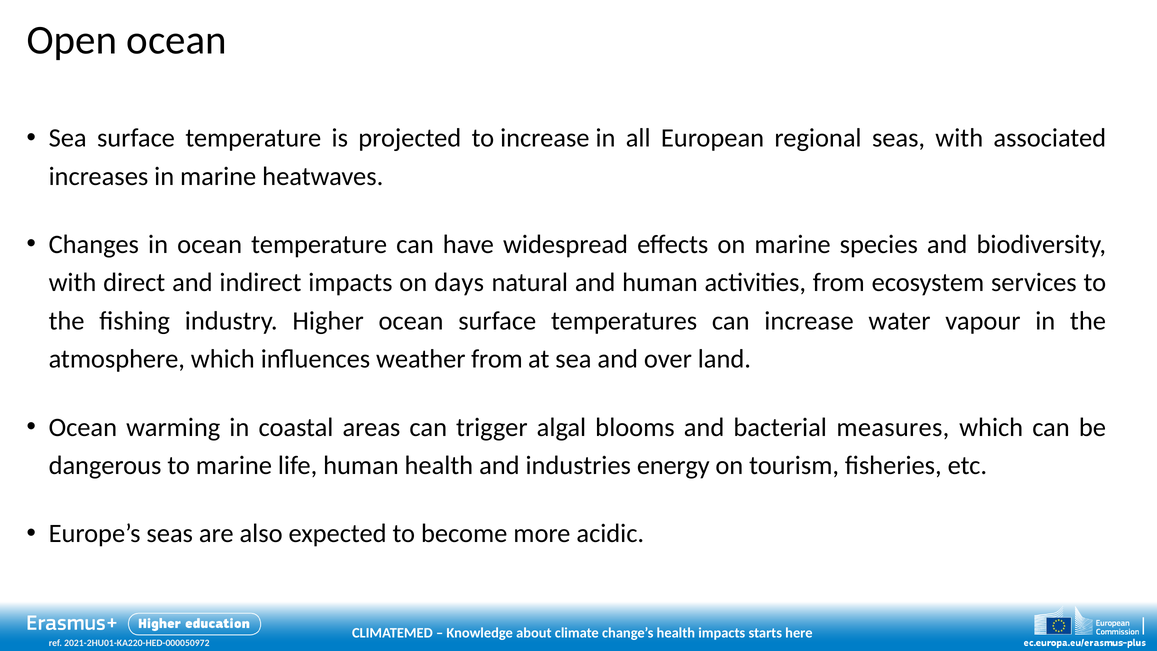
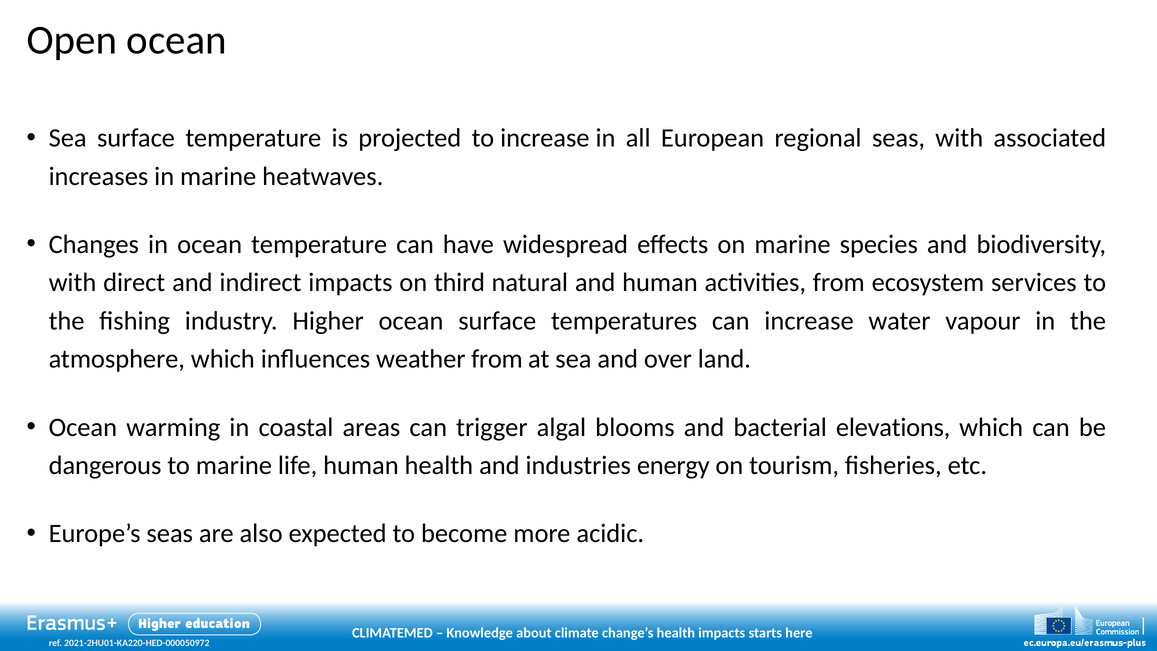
days: days -> third
measures: measures -> elevations
